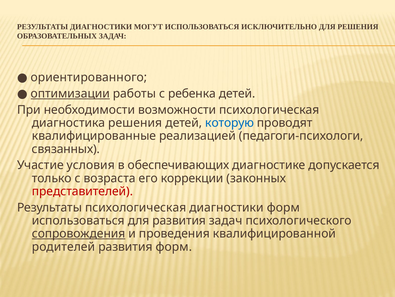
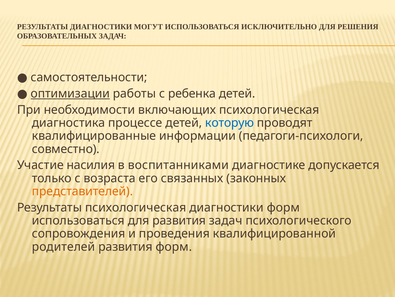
ориентированного: ориентированного -> самостоятельности
возможности: возможности -> включающих
диагностика решения: решения -> процессе
реализацией: реализацией -> информации
связанных: связанных -> совместно
условия: условия -> насилия
обеспечивающих: обеспечивающих -> воспитанниками
коррекции: коррекции -> связанных
представителей colour: red -> orange
сопровождения underline: present -> none
